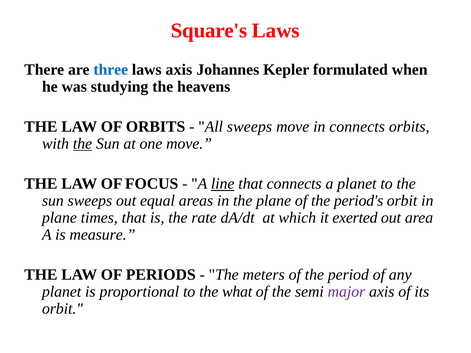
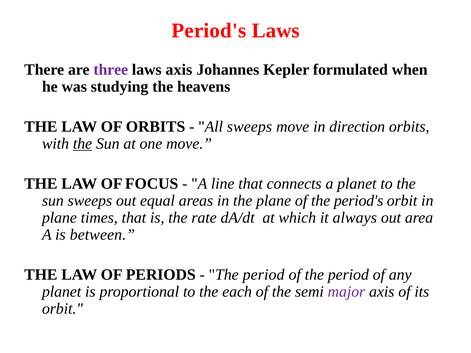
Square's at (209, 31): Square's -> Period's
three colour: blue -> purple
in connects: connects -> direction
line underline: present -> none
exerted: exerted -> always
measure: measure -> between
meters at (264, 275): meters -> period
what: what -> each
